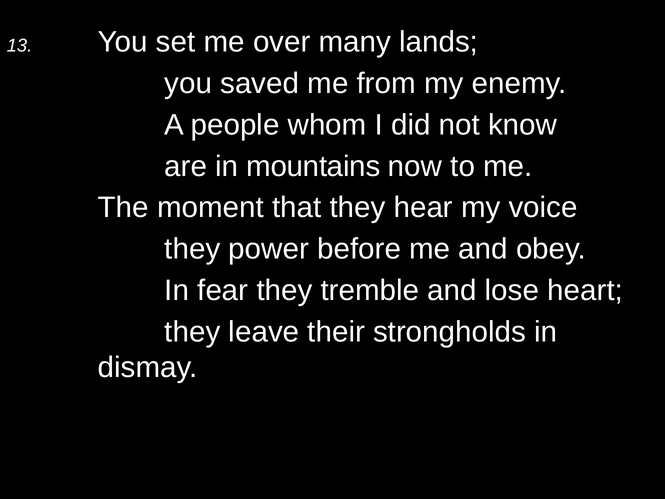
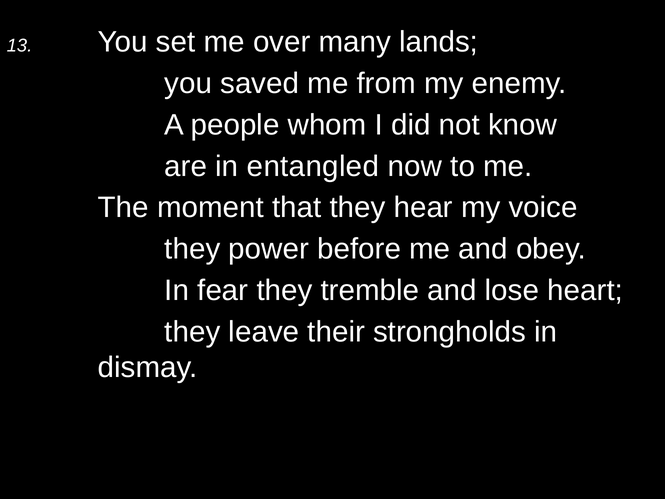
mountains: mountains -> entangled
